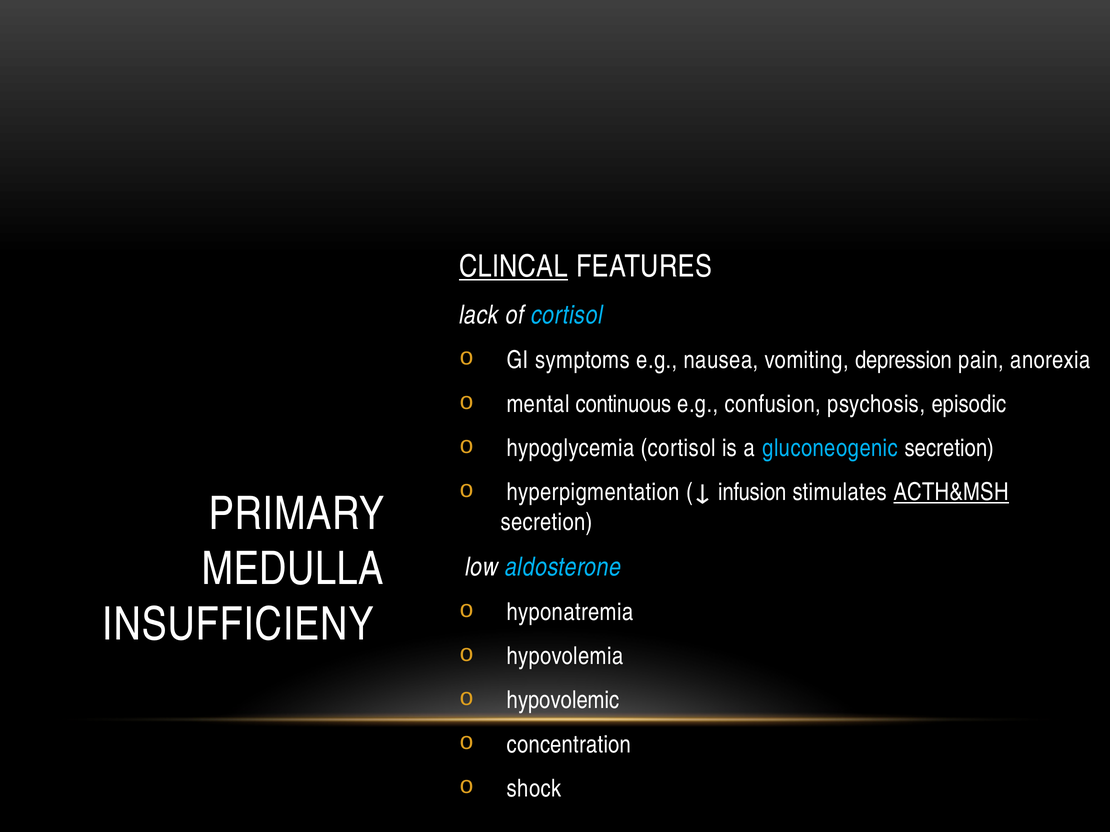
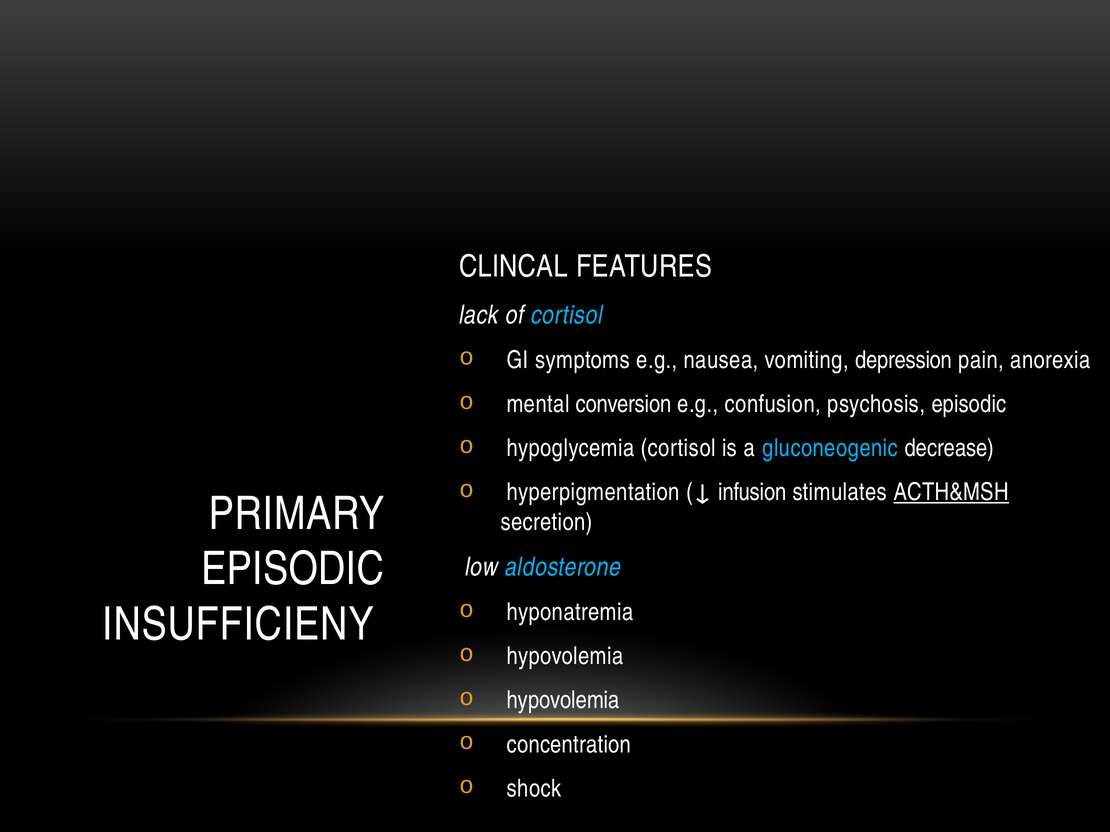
CLINCAL underline: present -> none
continuous: continuous -> conversion
gluconeogenic secretion: secretion -> decrease
MEDULLA at (293, 570): MEDULLA -> EPISODIC
hypovolemic at (563, 701): hypovolemic -> hypovolemia
